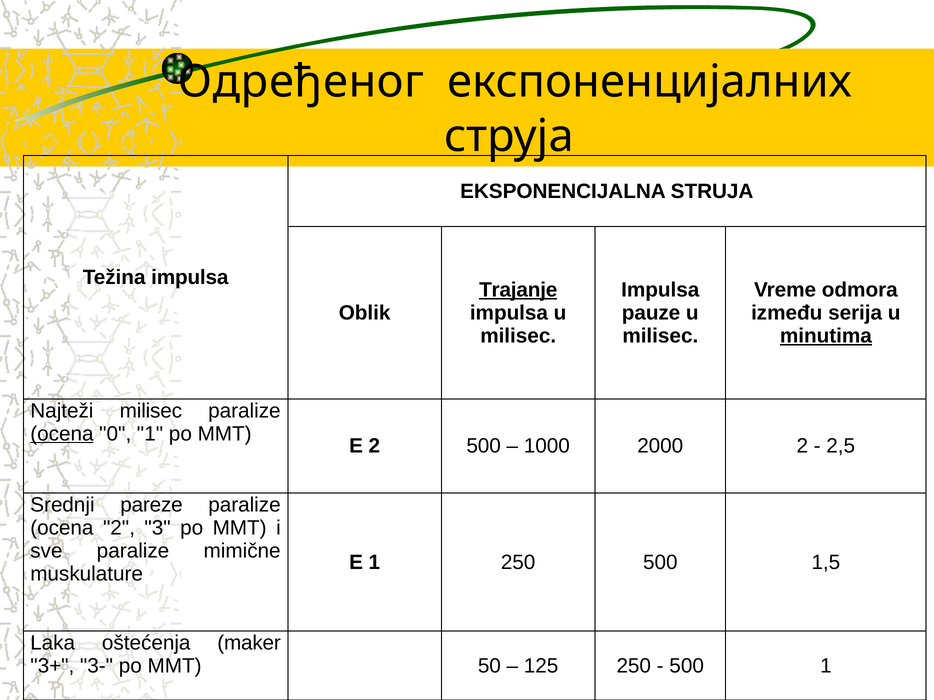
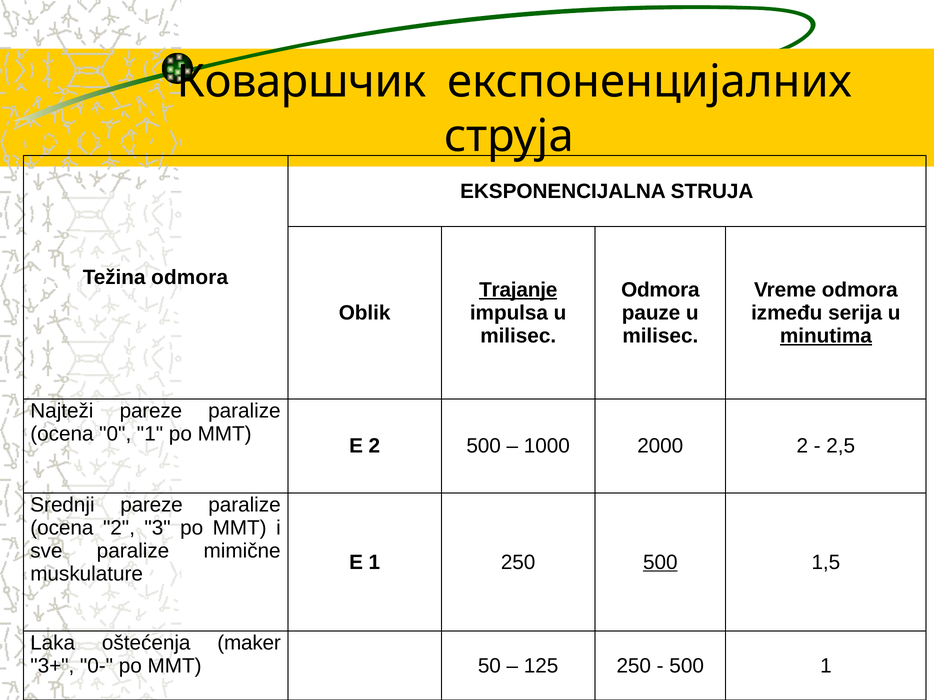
Одређеног: Одређеног -> Коваршчик
Težina impulsa: impulsa -> odmora
Impulsa at (660, 290): Impulsa -> Odmora
Najteži milisec: milisec -> pareze
ocena at (62, 434) underline: present -> none
500 at (660, 563) underline: none -> present
3-: 3- -> 0-
